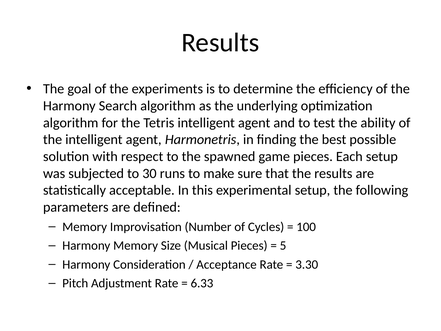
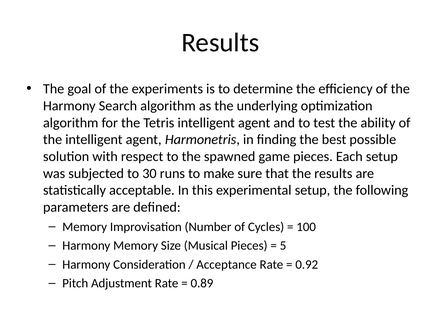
3.30: 3.30 -> 0.92
6.33: 6.33 -> 0.89
